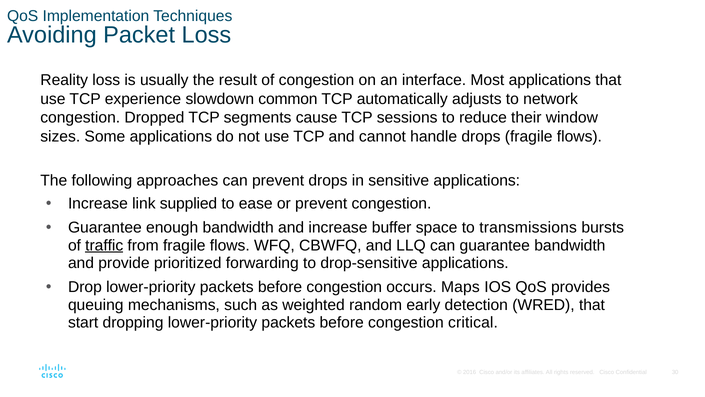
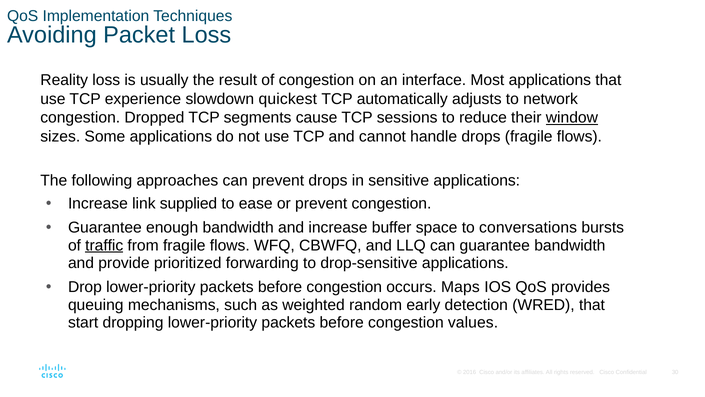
common: common -> quickest
window underline: none -> present
transmissions: transmissions -> conversations
critical: critical -> values
